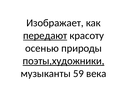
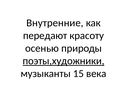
Изображает: Изображает -> Внутренние
передают underline: present -> none
59: 59 -> 15
